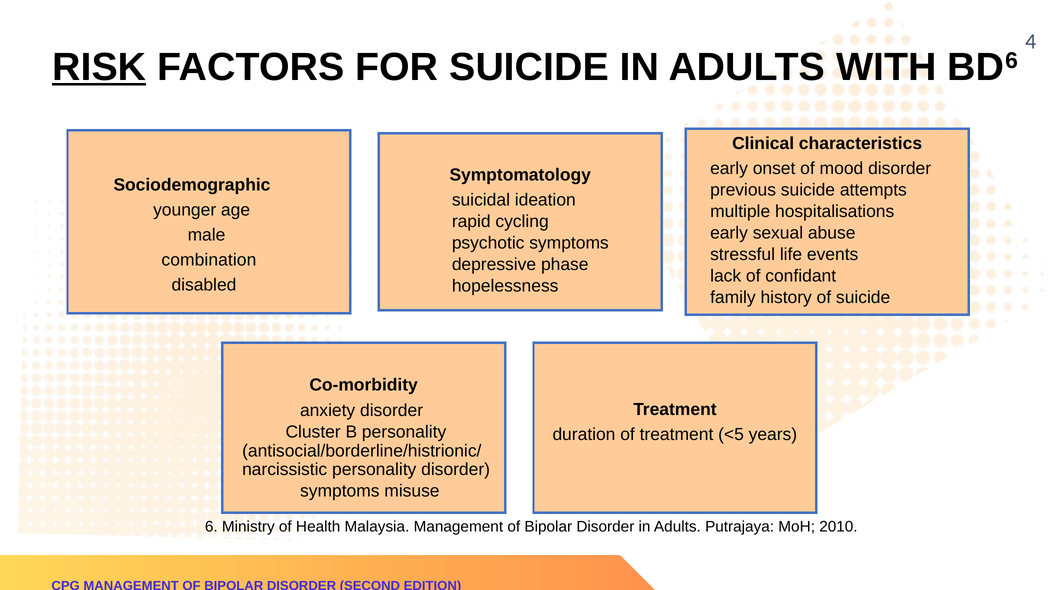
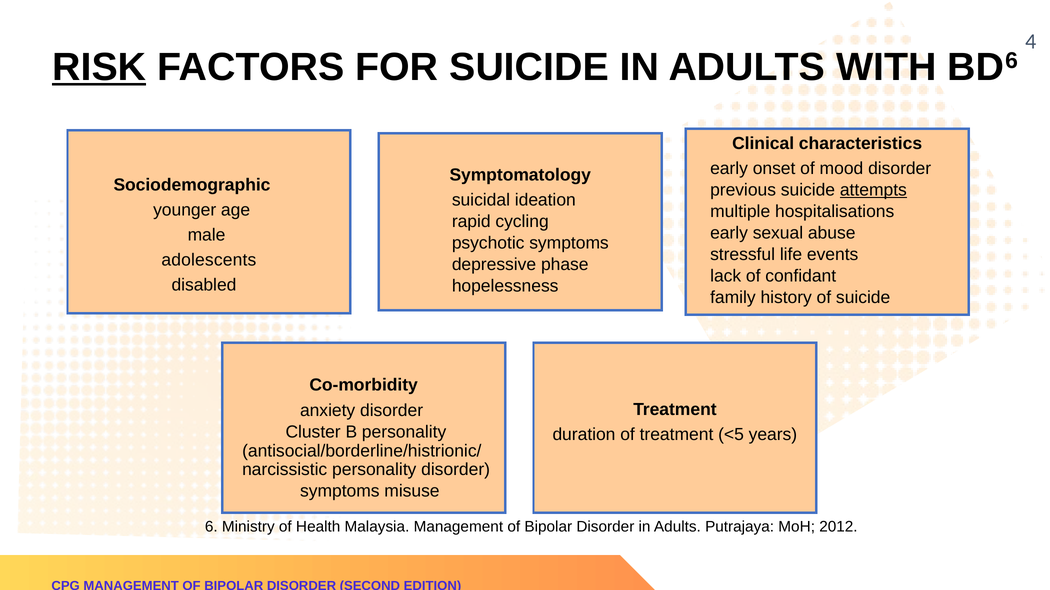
attempts underline: none -> present
combination: combination -> adolescents
2010: 2010 -> 2012
